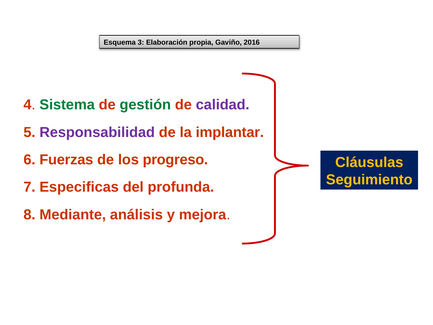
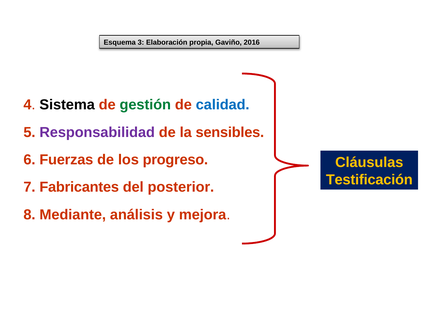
Sistema colour: green -> black
calidad colour: purple -> blue
implantar: implantar -> sensibles
Seguimiento: Seguimiento -> Testificación
Especificas: Especificas -> Fabricantes
profunda: profunda -> posterior
